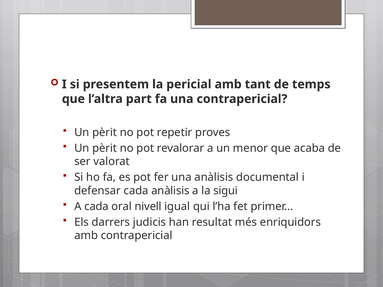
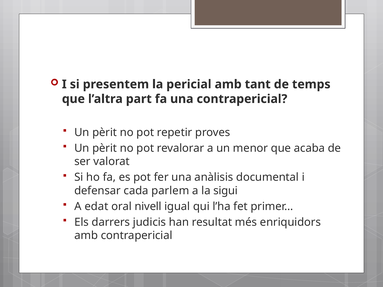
cada anàlisis: anàlisis -> parlem
A cada: cada -> edat
